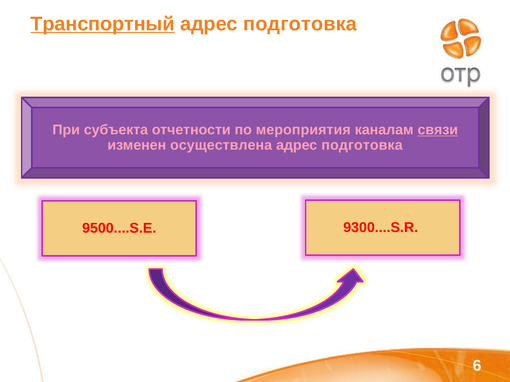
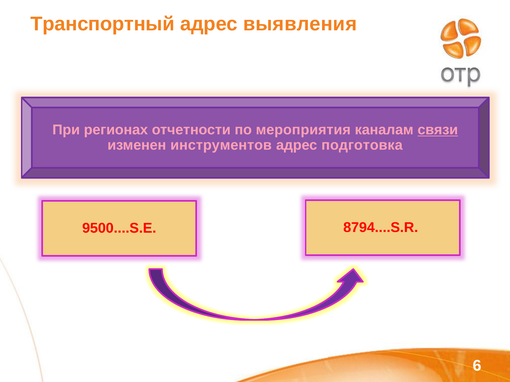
Транспортный underline: present -> none
подготовка at (300, 24): подготовка -> выявления
субъекта: субъекта -> регионах
осуществлена: осуществлена -> инструментов
9300....S.R: 9300....S.R -> 8794....S.R
